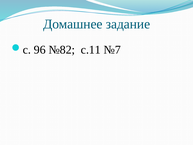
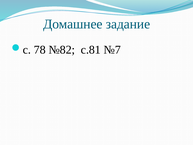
96: 96 -> 78
с.11: с.11 -> с.81
